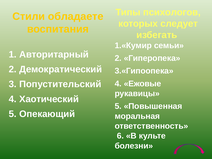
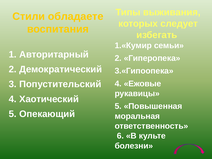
психологов: психологов -> выживания
